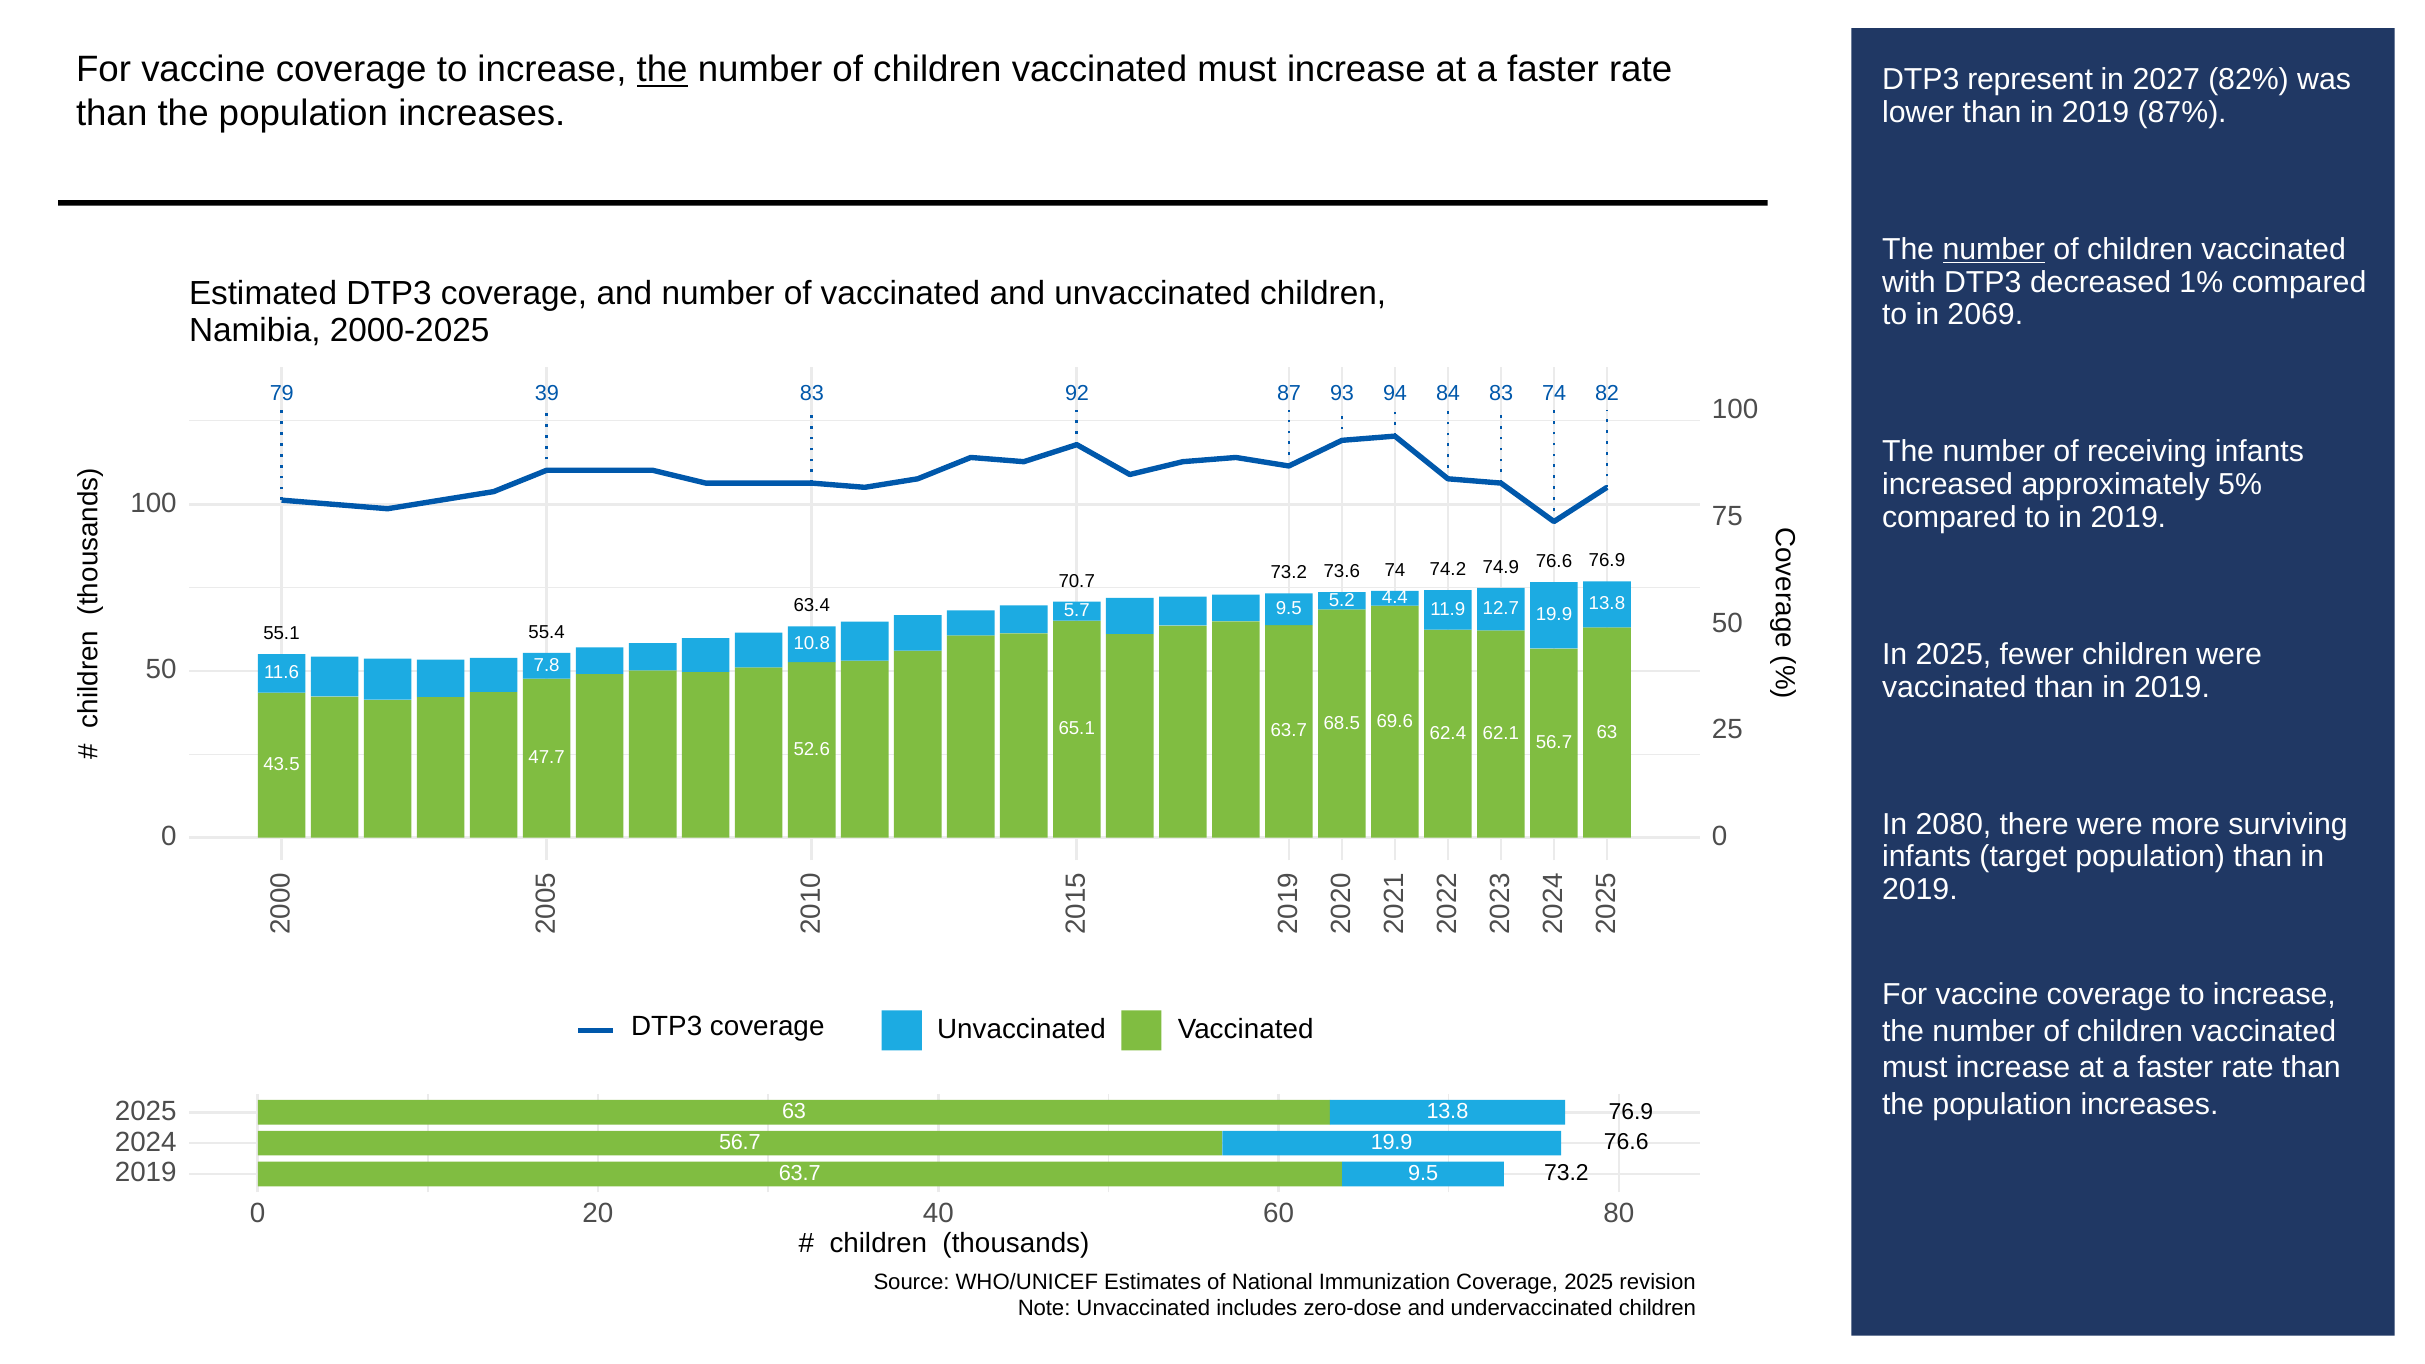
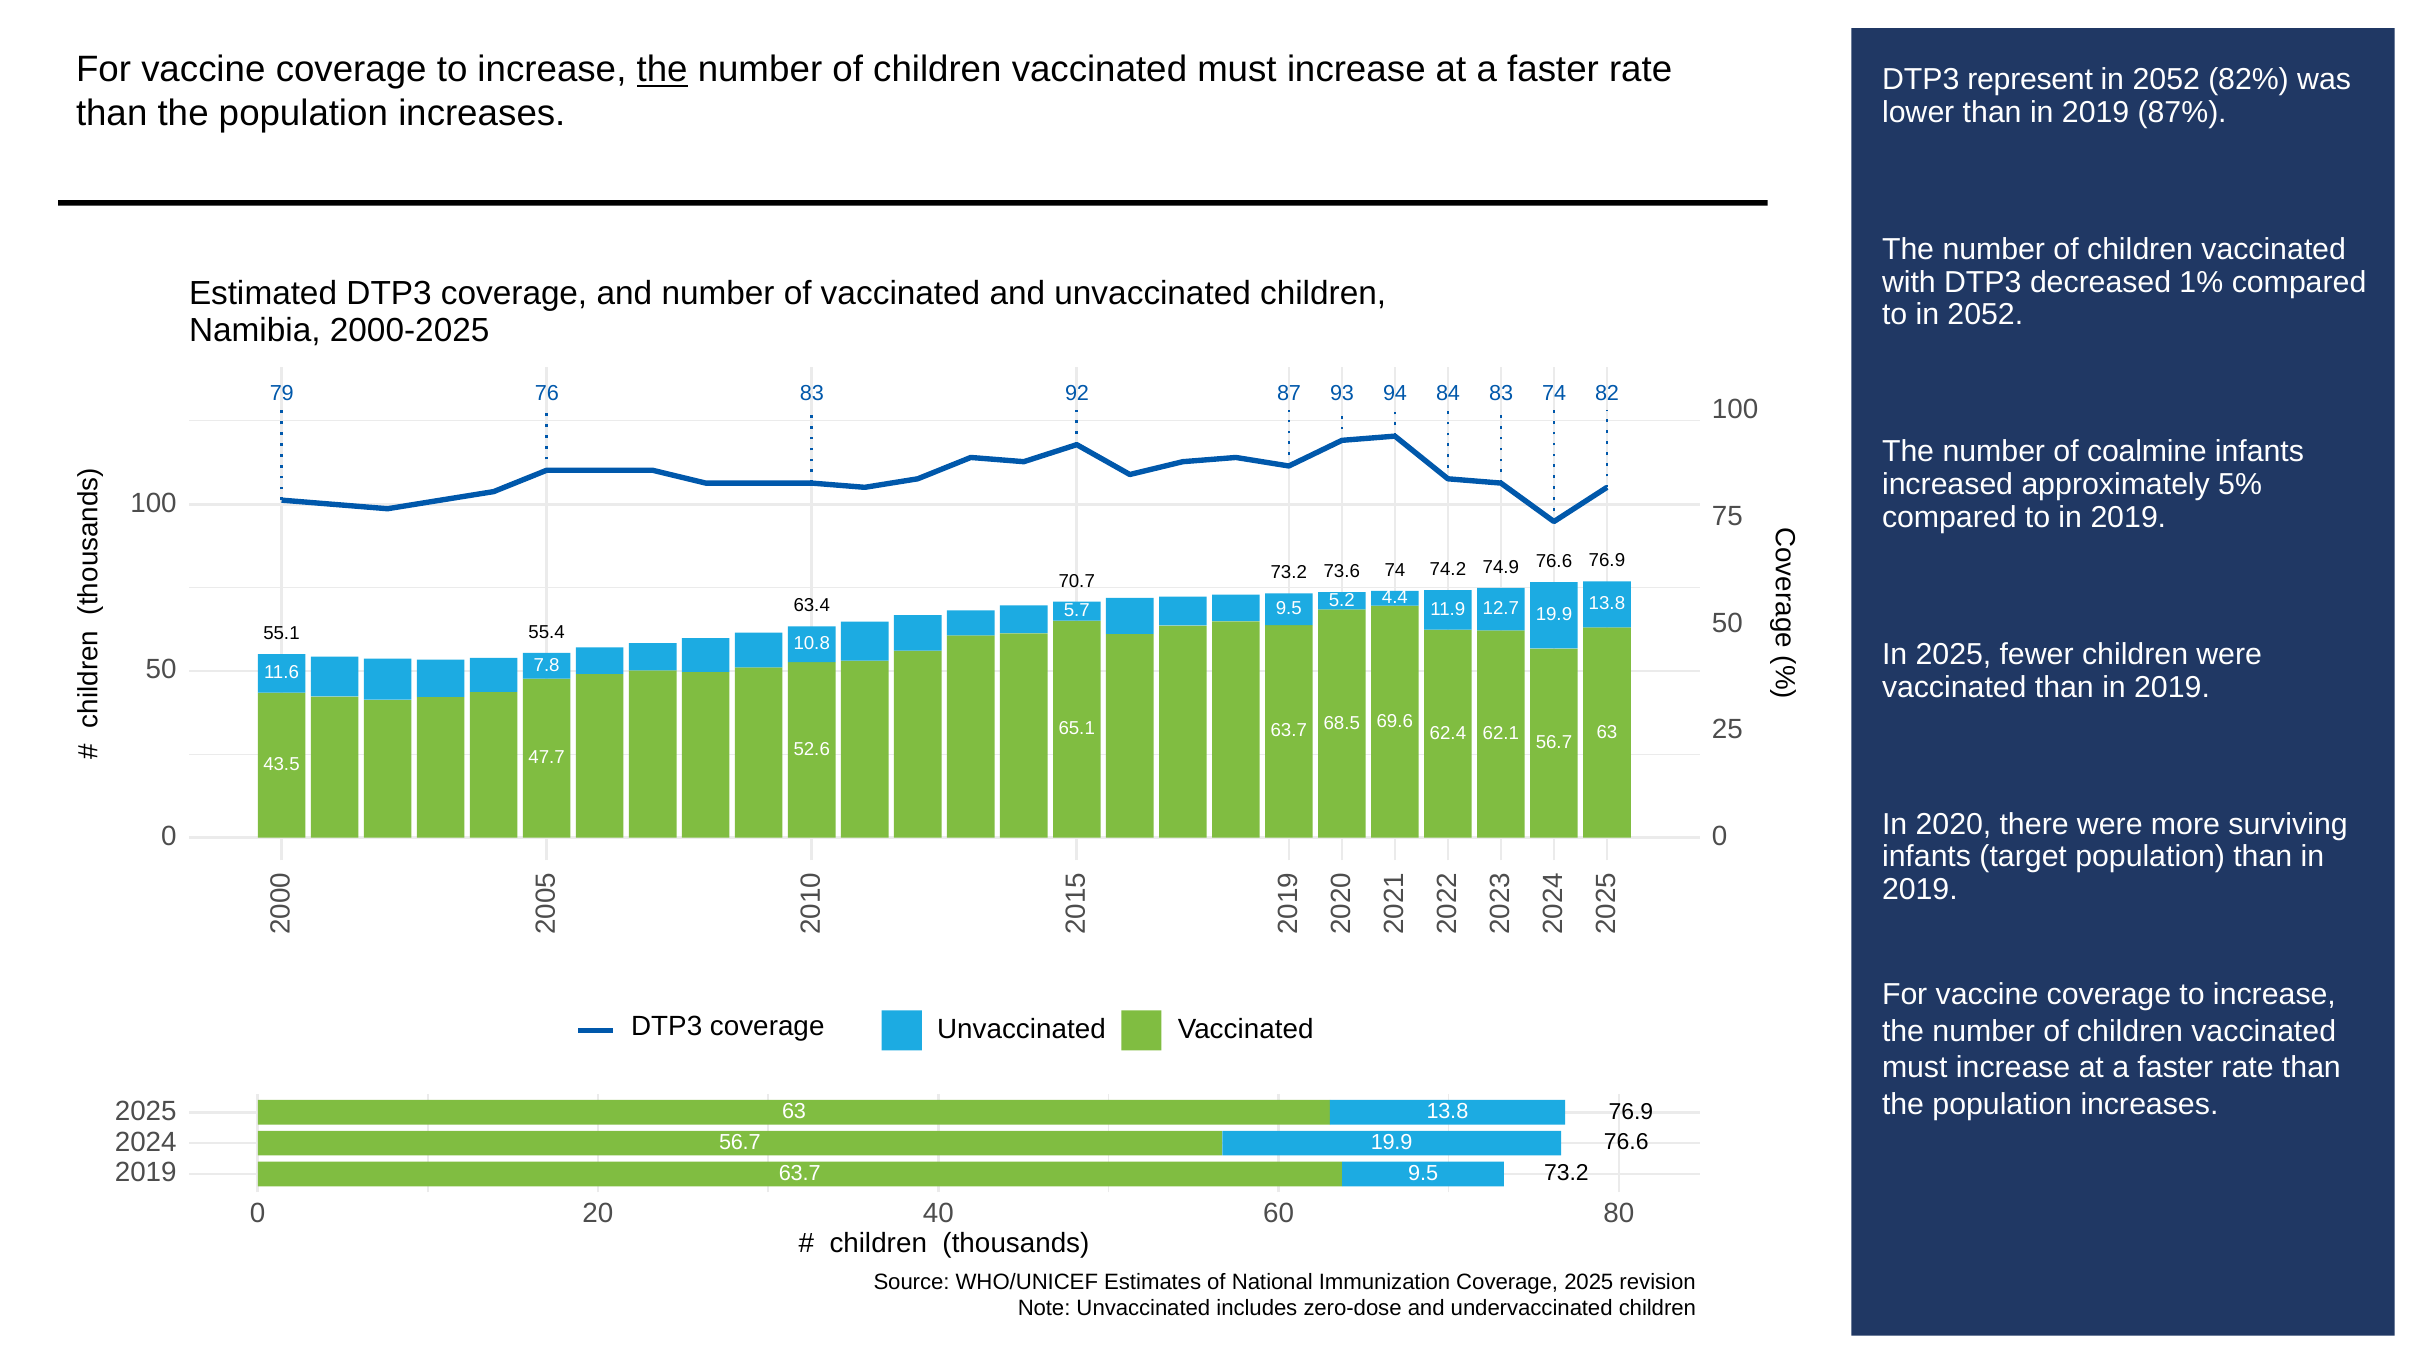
2027 at (2166, 80): 2027 -> 2052
number at (1994, 249) underline: present -> none
to in 2069: 2069 -> 2052
39: 39 -> 76
receiving: receiving -> coalmine
2080: 2080 -> 2020
